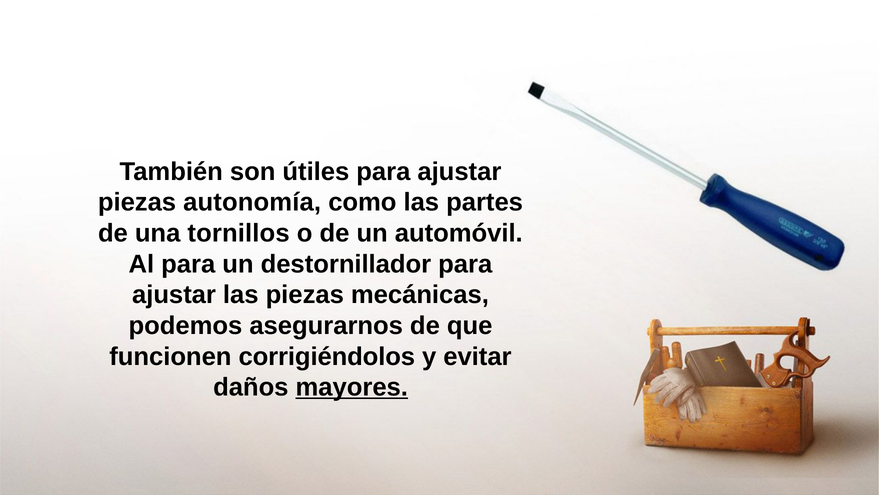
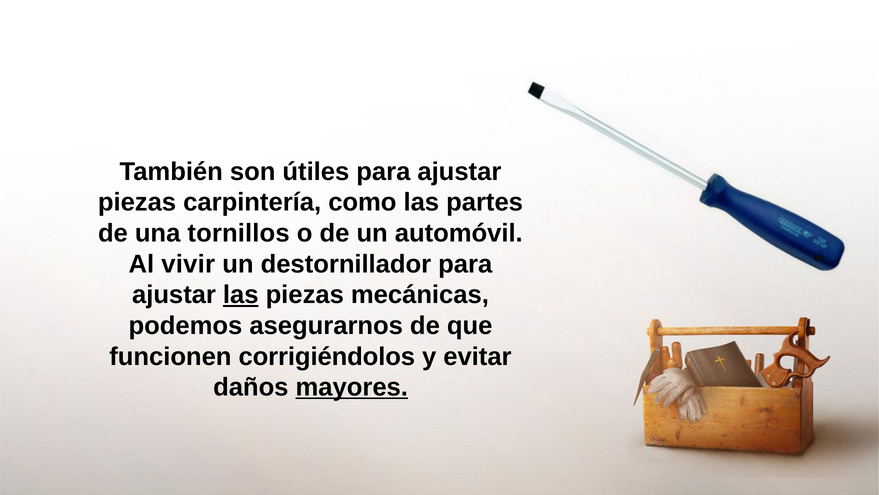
autonomía: autonomía -> carpintería
Al para: para -> vivir
las at (241, 295) underline: none -> present
